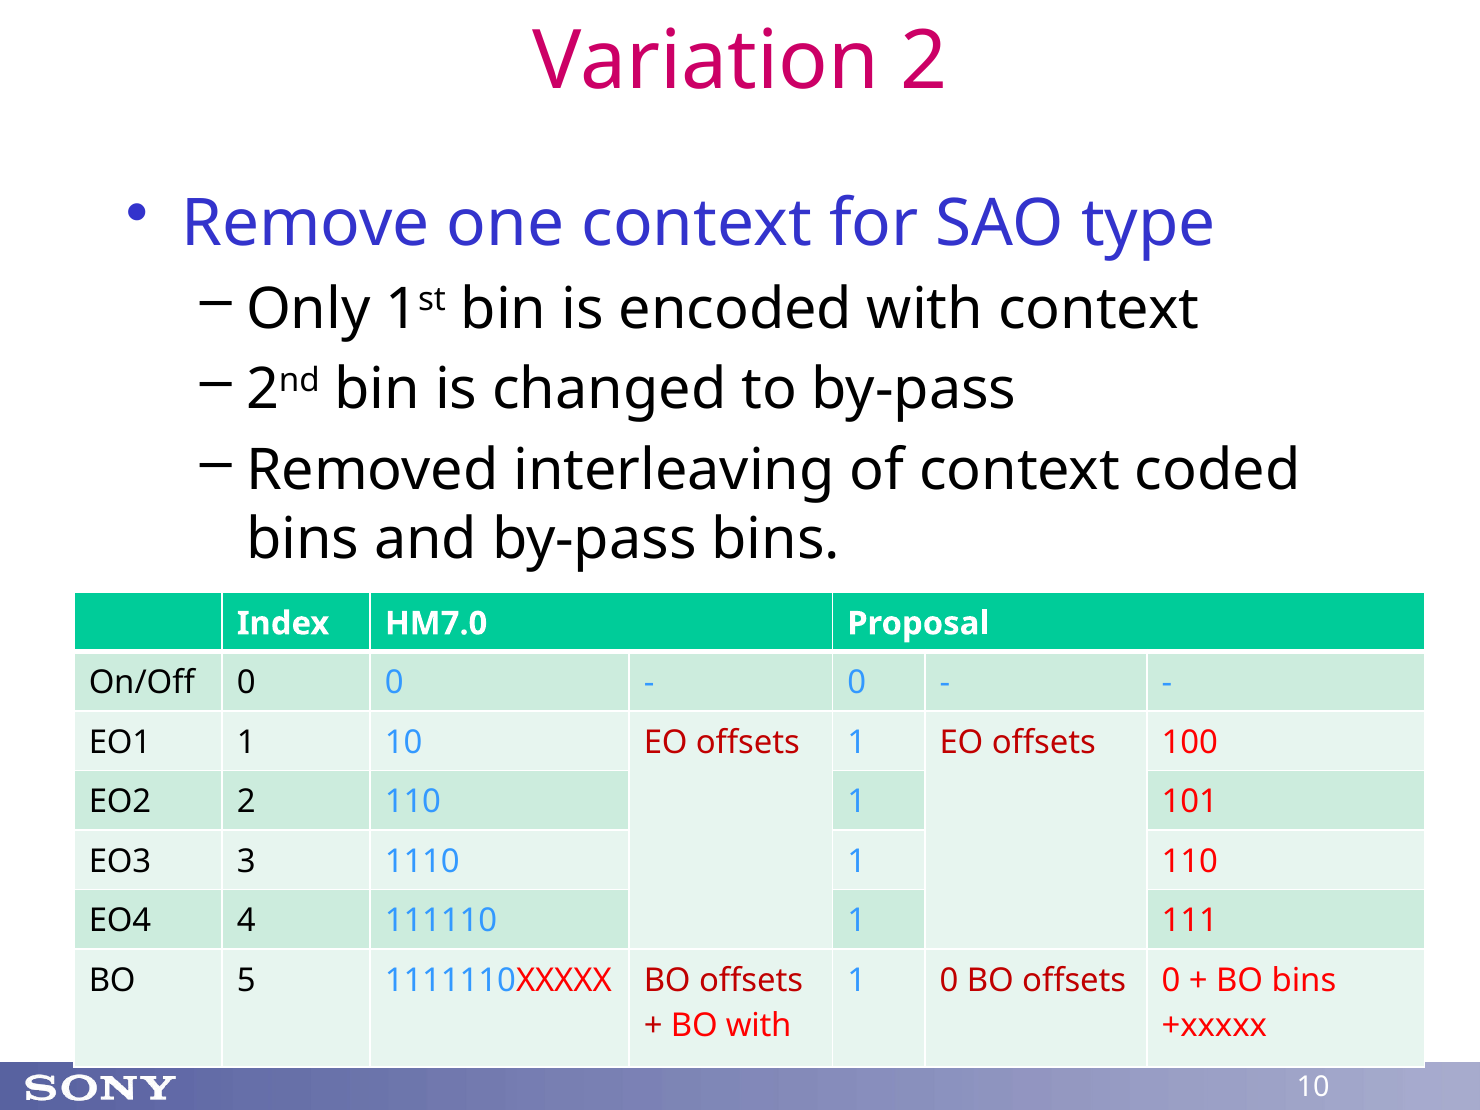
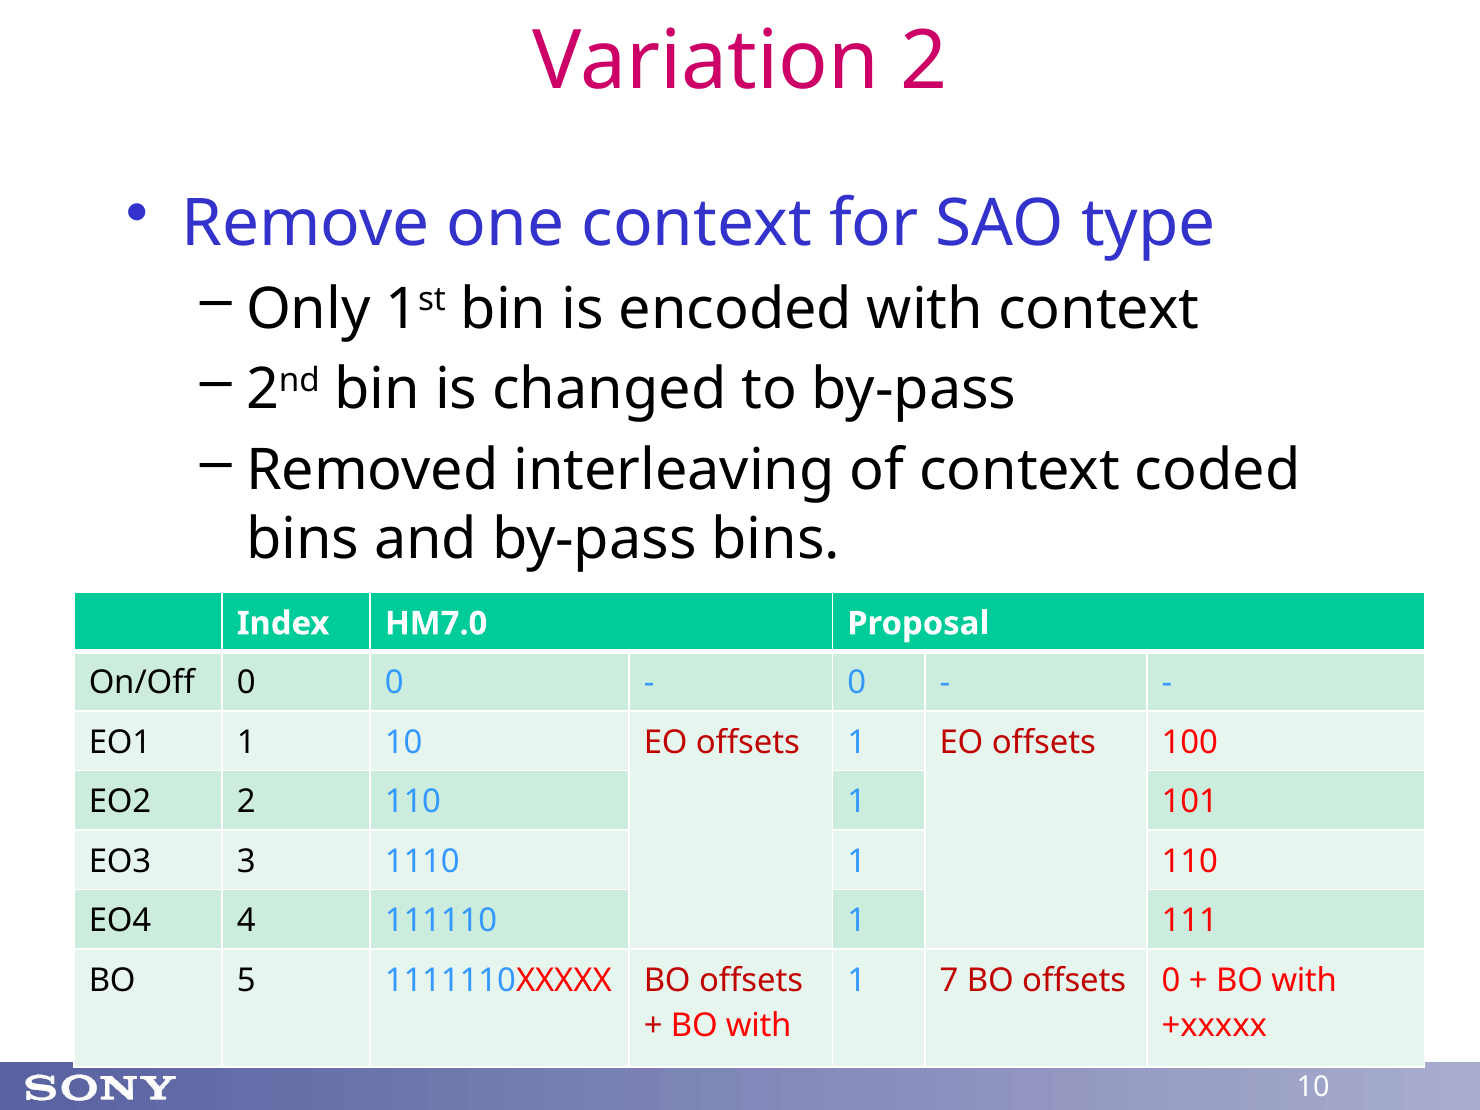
1 0: 0 -> 7
bins at (1304, 981): bins -> with
